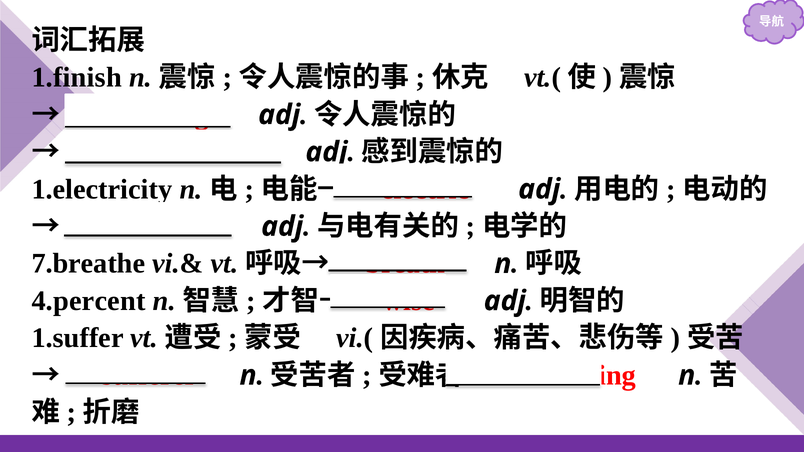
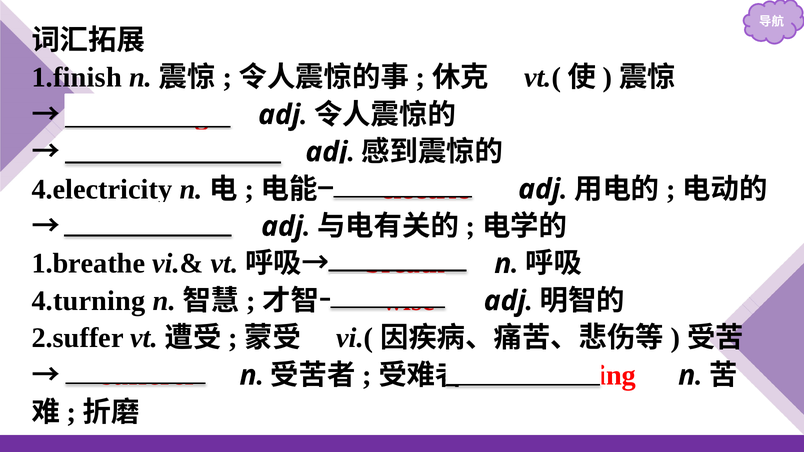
1.electricity: 1.electricity -> 4.electricity
7.breathe: 7.breathe -> 1.breathe
4.percent: 4.percent -> 4.turning
1.suffer: 1.suffer -> 2.suffer
